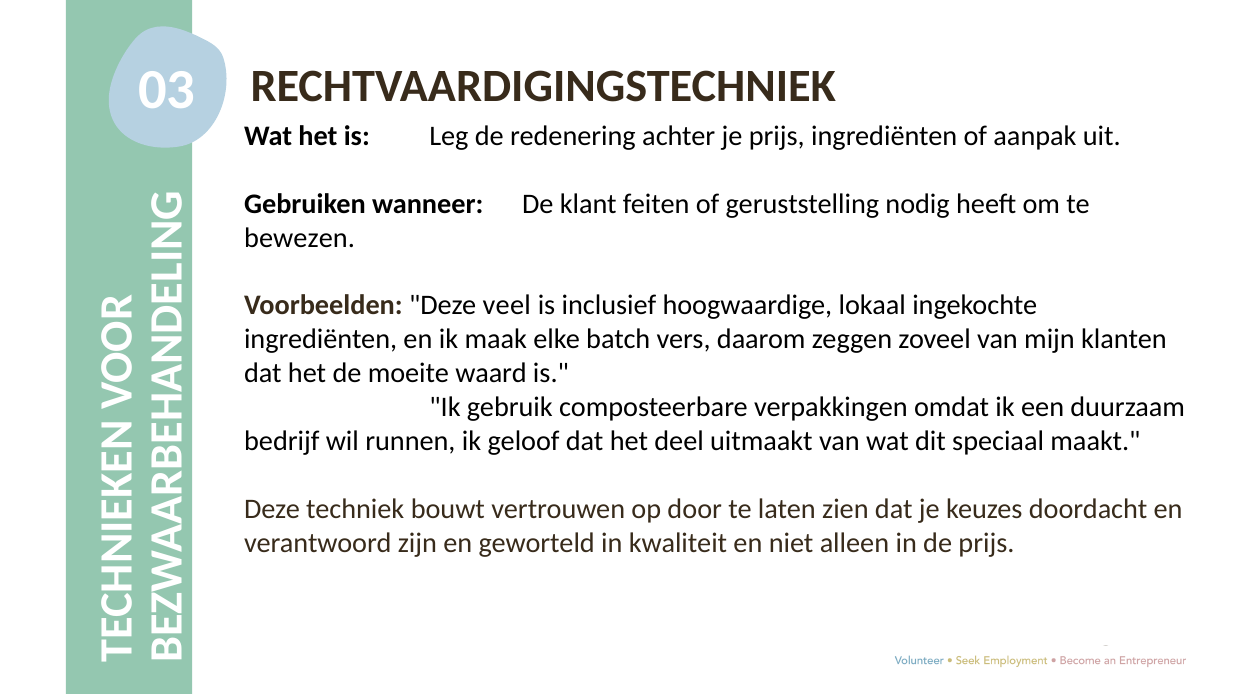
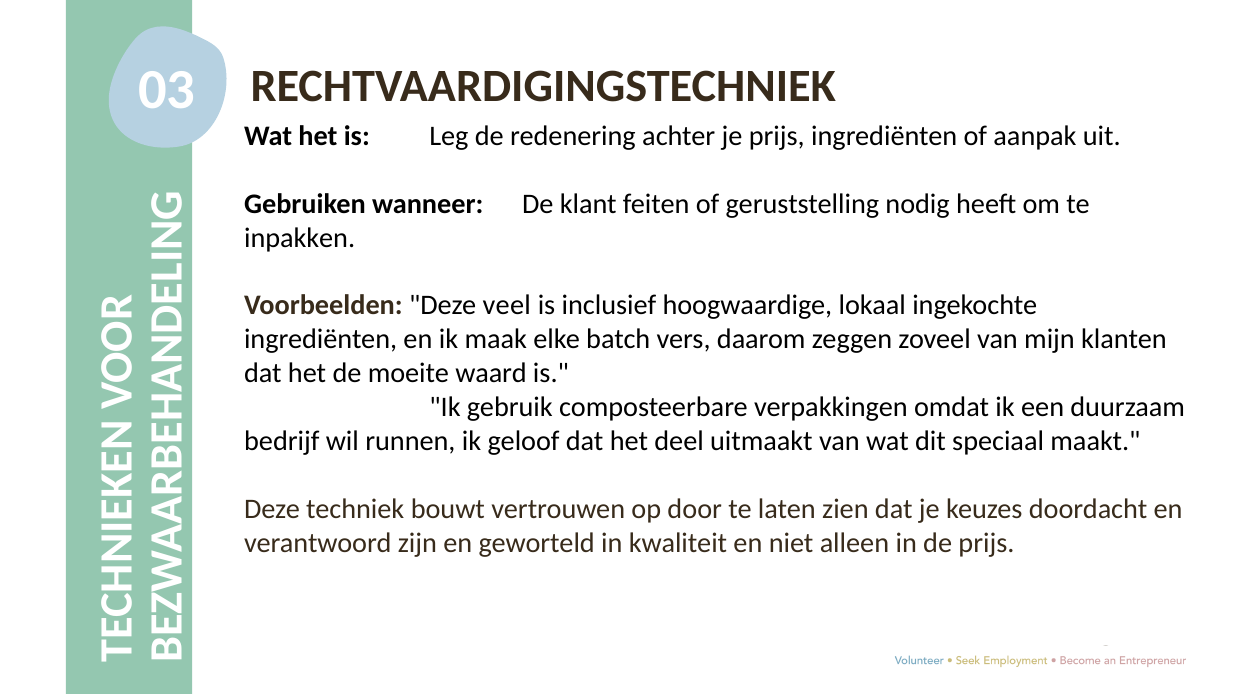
bewezen: bewezen -> inpakken
